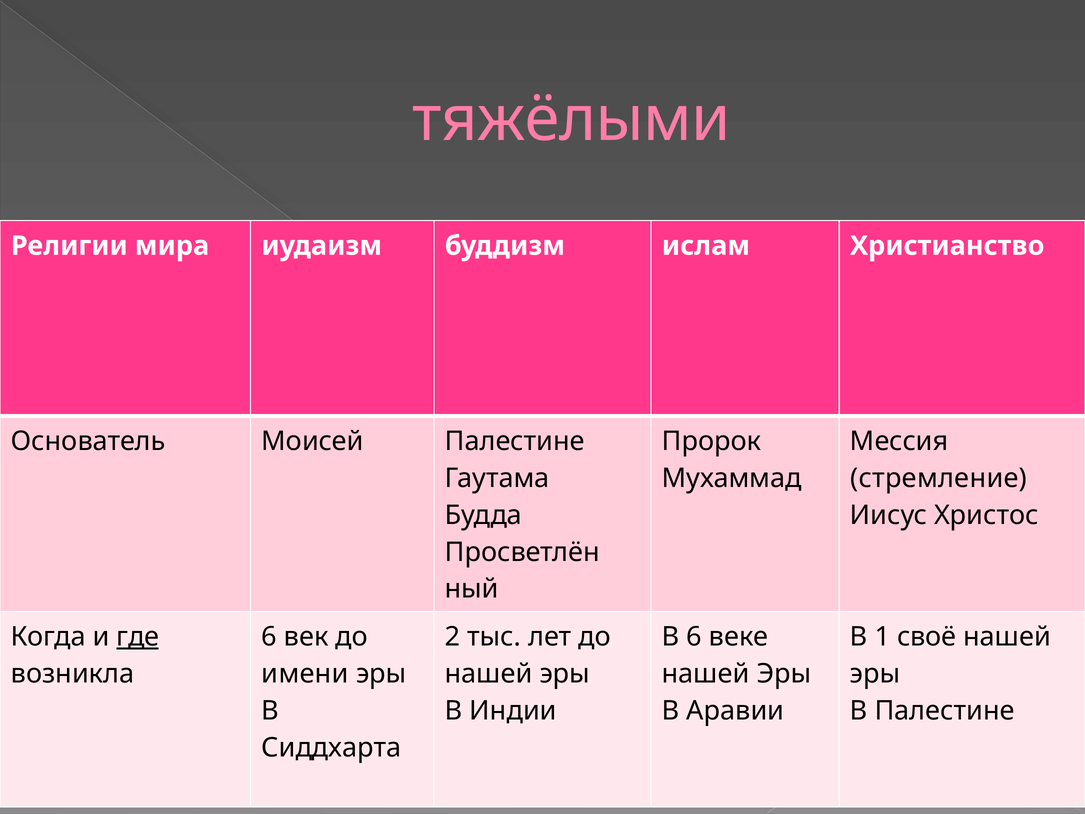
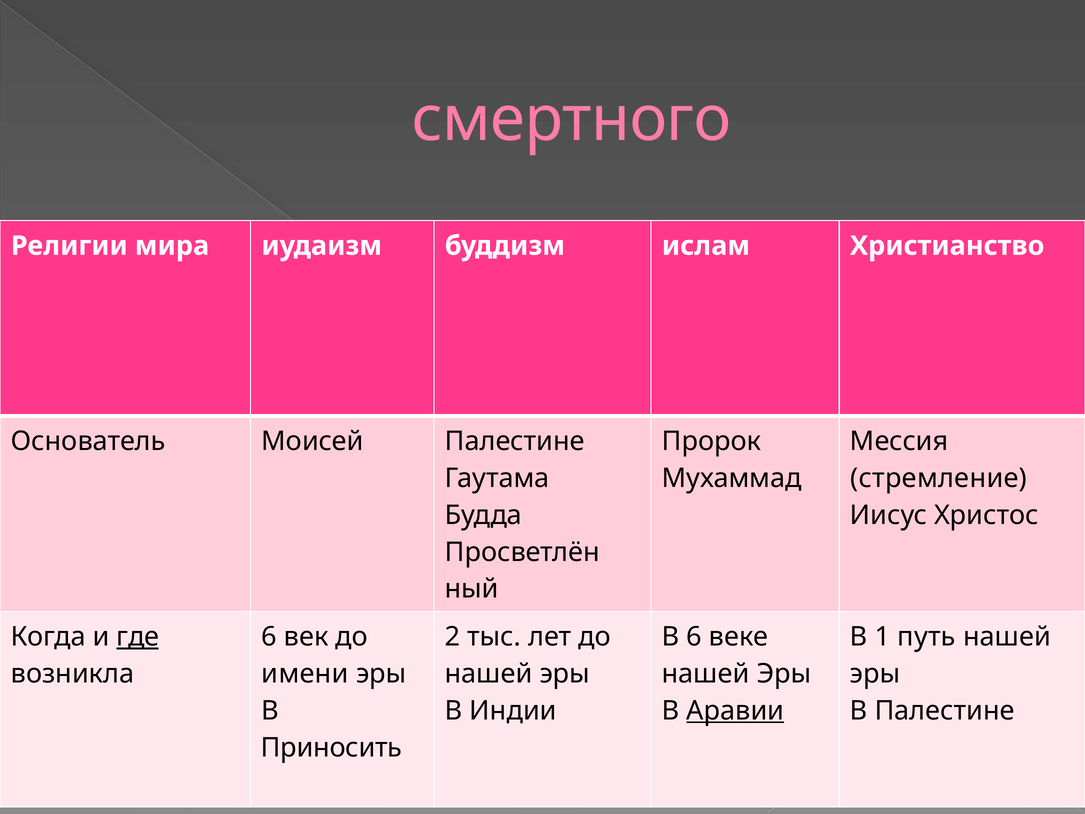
тяжёлыми: тяжёлыми -> смертного
своё: своё -> путь
Аравии underline: none -> present
Сиддхарта: Сиддхарта -> Приносить
